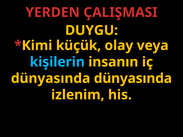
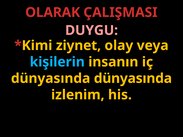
YERDEN: YERDEN -> OLARAK
DUYGU colour: yellow -> pink
küçük: küçük -> ziynet
